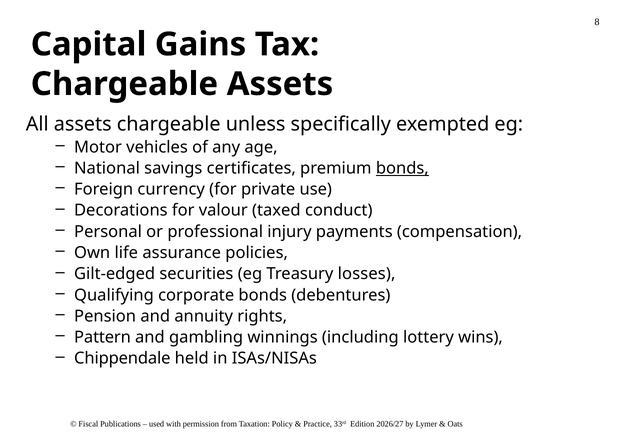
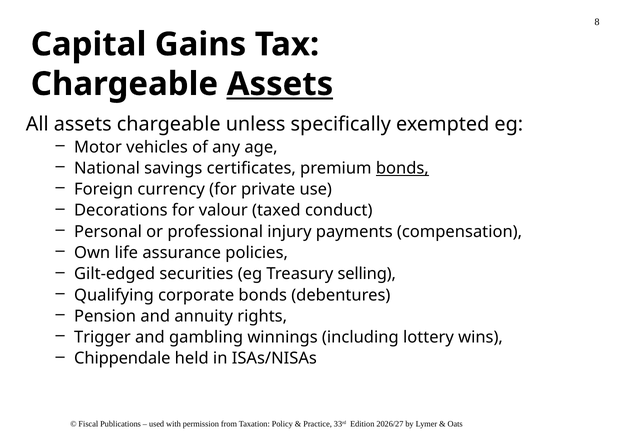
Assets at (280, 84) underline: none -> present
losses: losses -> selling
Pattern: Pattern -> Trigger
